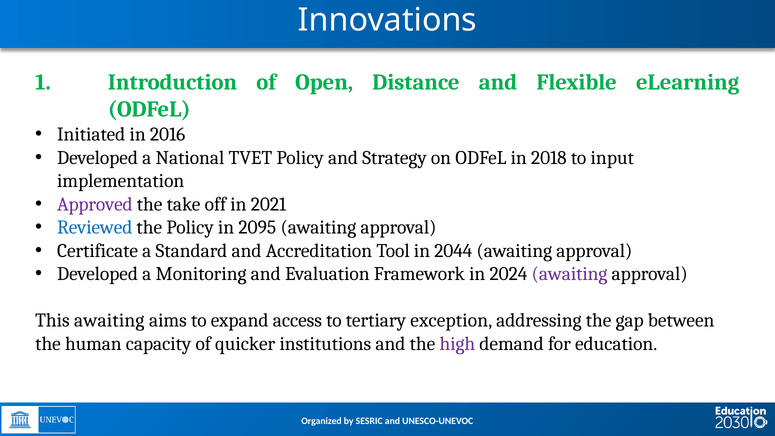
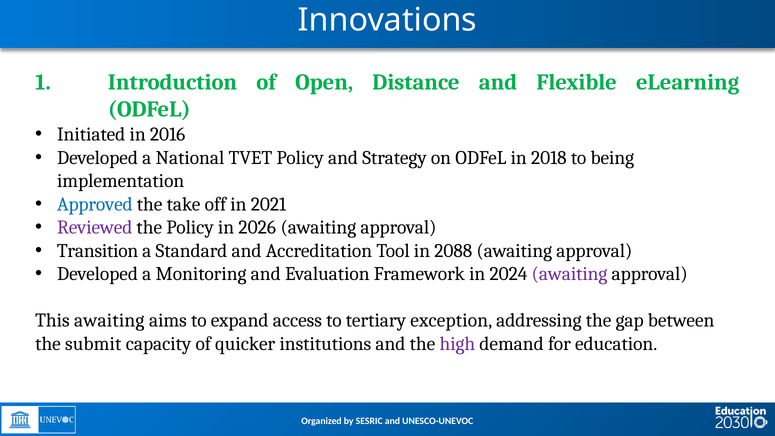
input: input -> being
Approved colour: purple -> blue
Reviewed colour: blue -> purple
2095: 2095 -> 2026
Certificate: Certificate -> Transition
2044: 2044 -> 2088
human: human -> submit
